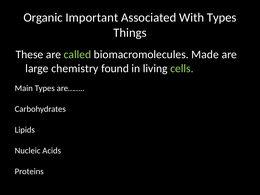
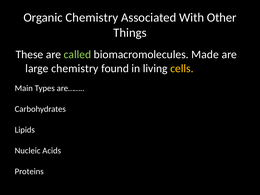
Organic Important: Important -> Chemistry
With Types: Types -> Other
cells colour: light green -> yellow
